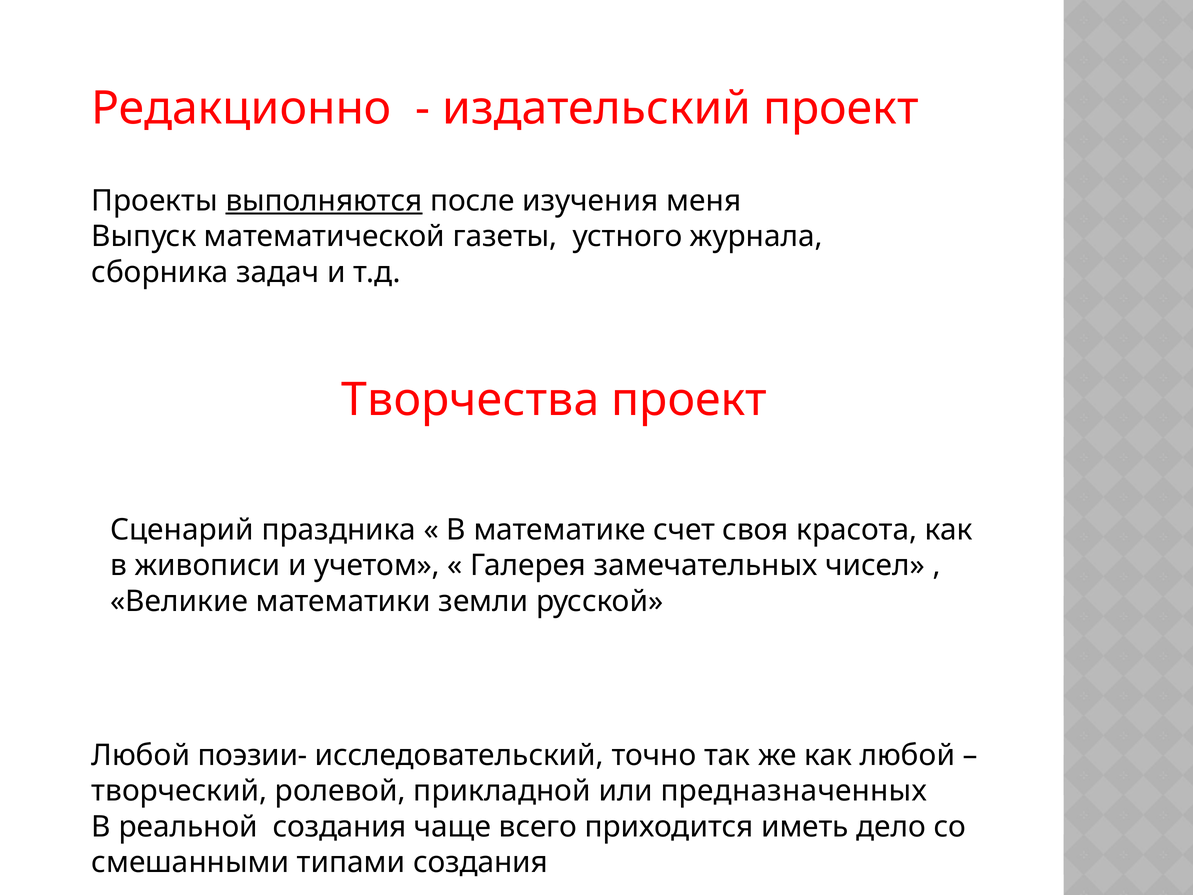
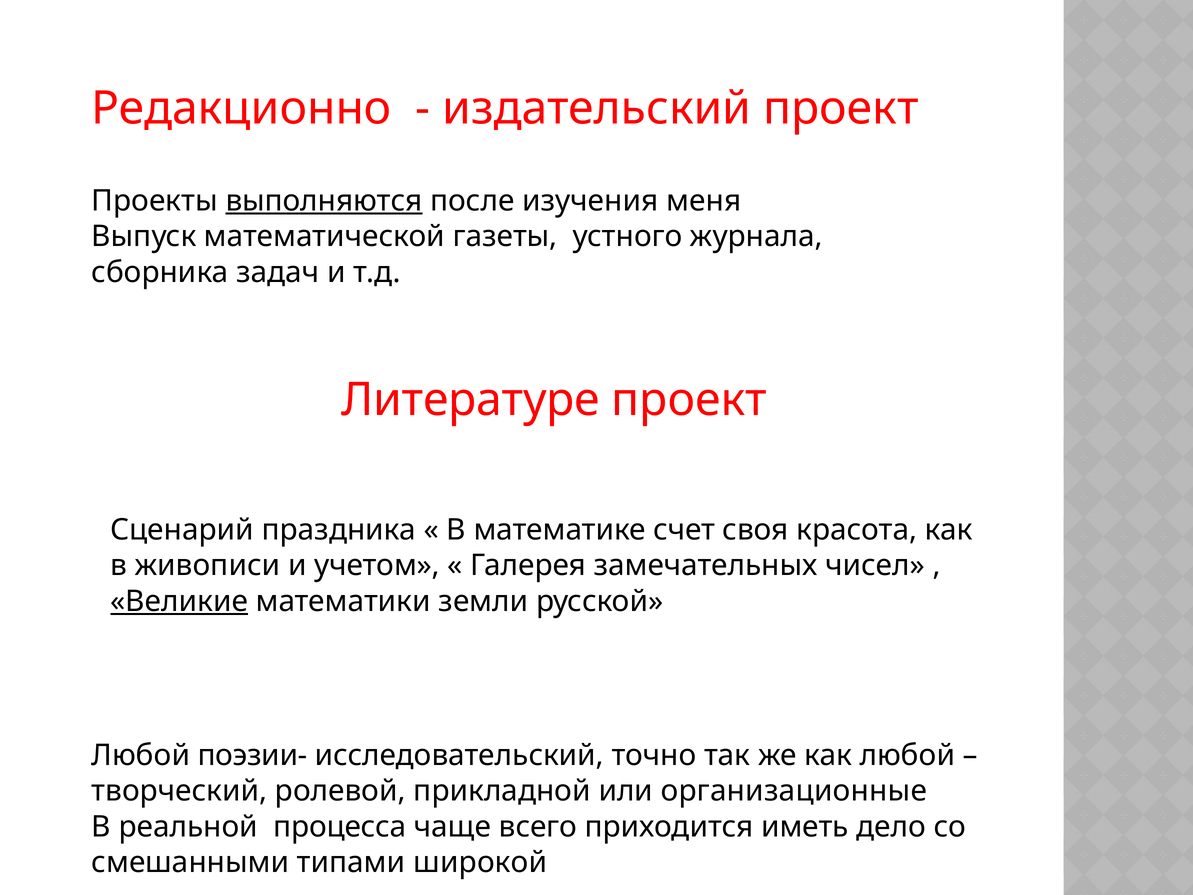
Творчества: Творчества -> Литературе
Великие underline: none -> present
предназначенных: предназначенных -> организационные
реальной создания: создания -> процесса
типами создания: создания -> широкой
